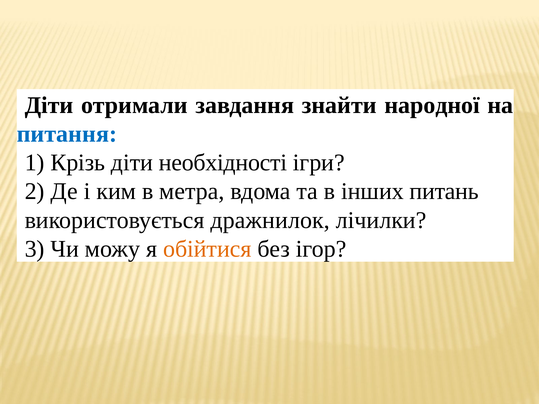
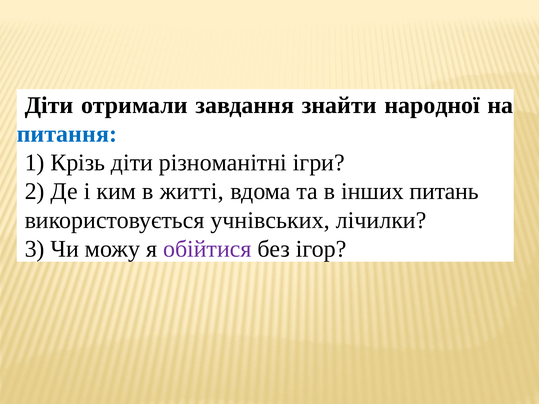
необхідності: необхідності -> різноманітні
метра: метра -> житті
дражнилок: дражнилок -> учнівських
обійтися colour: orange -> purple
